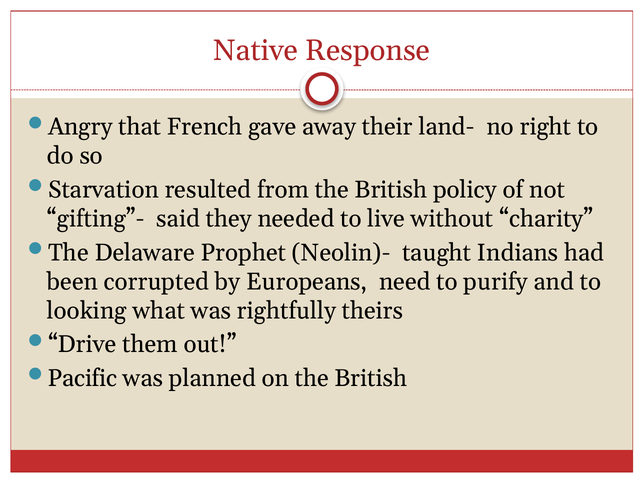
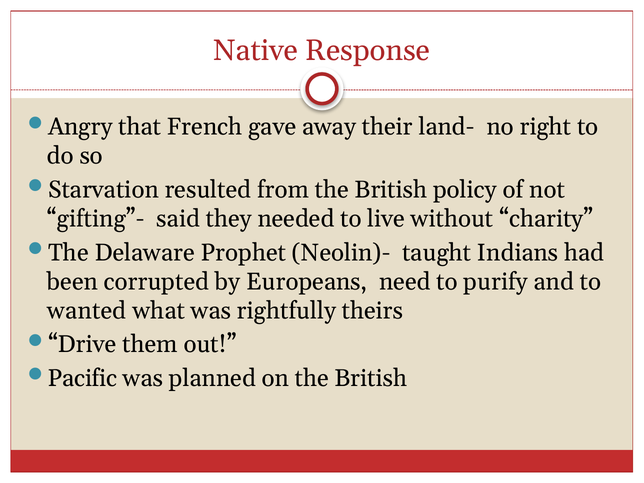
looking: looking -> wanted
